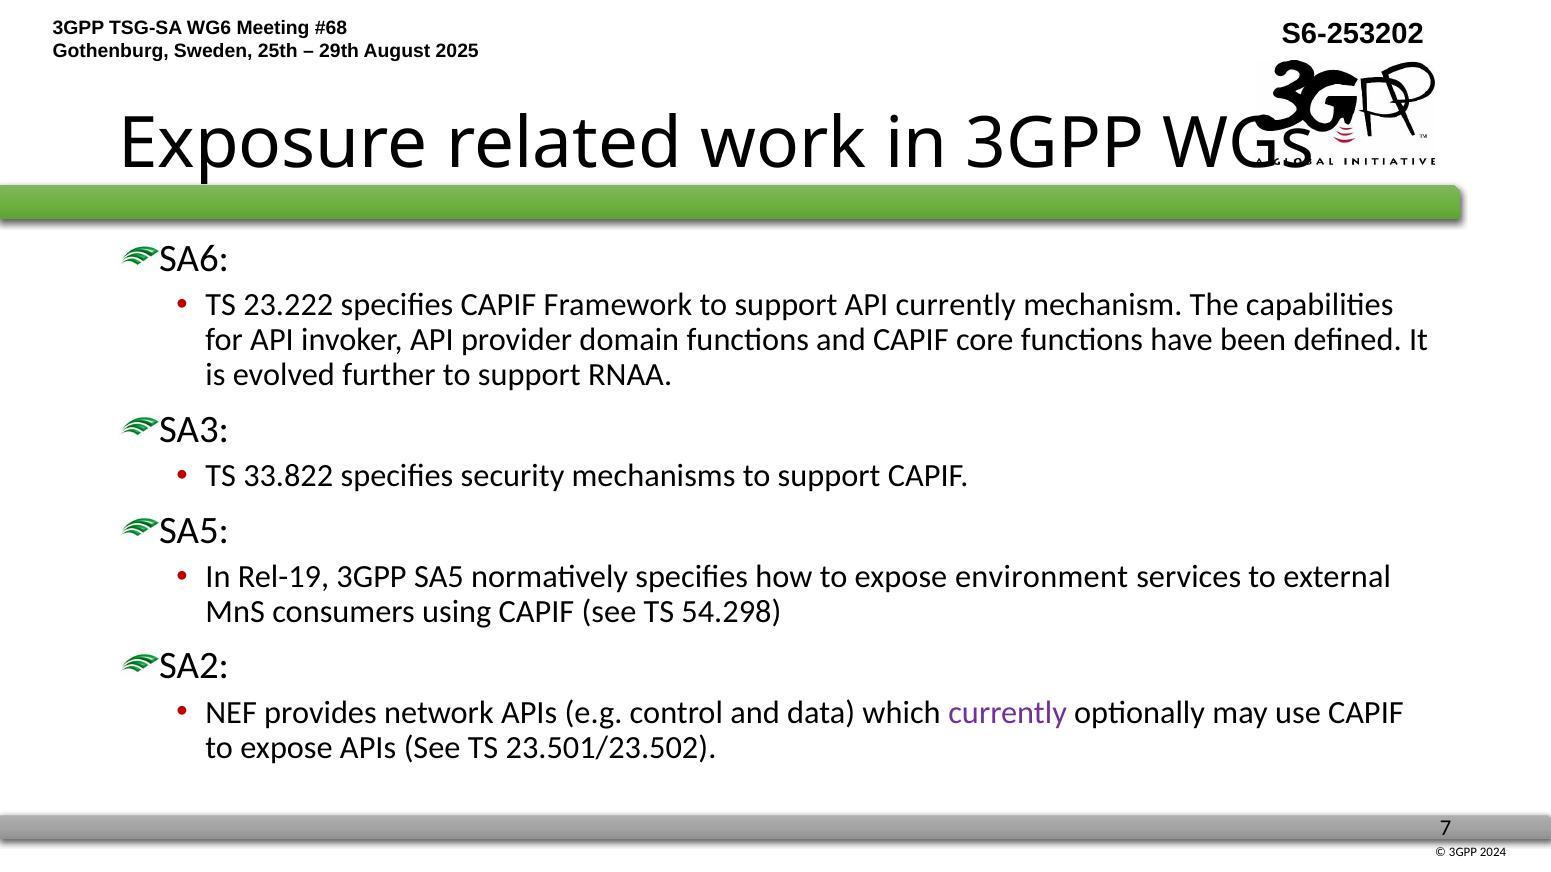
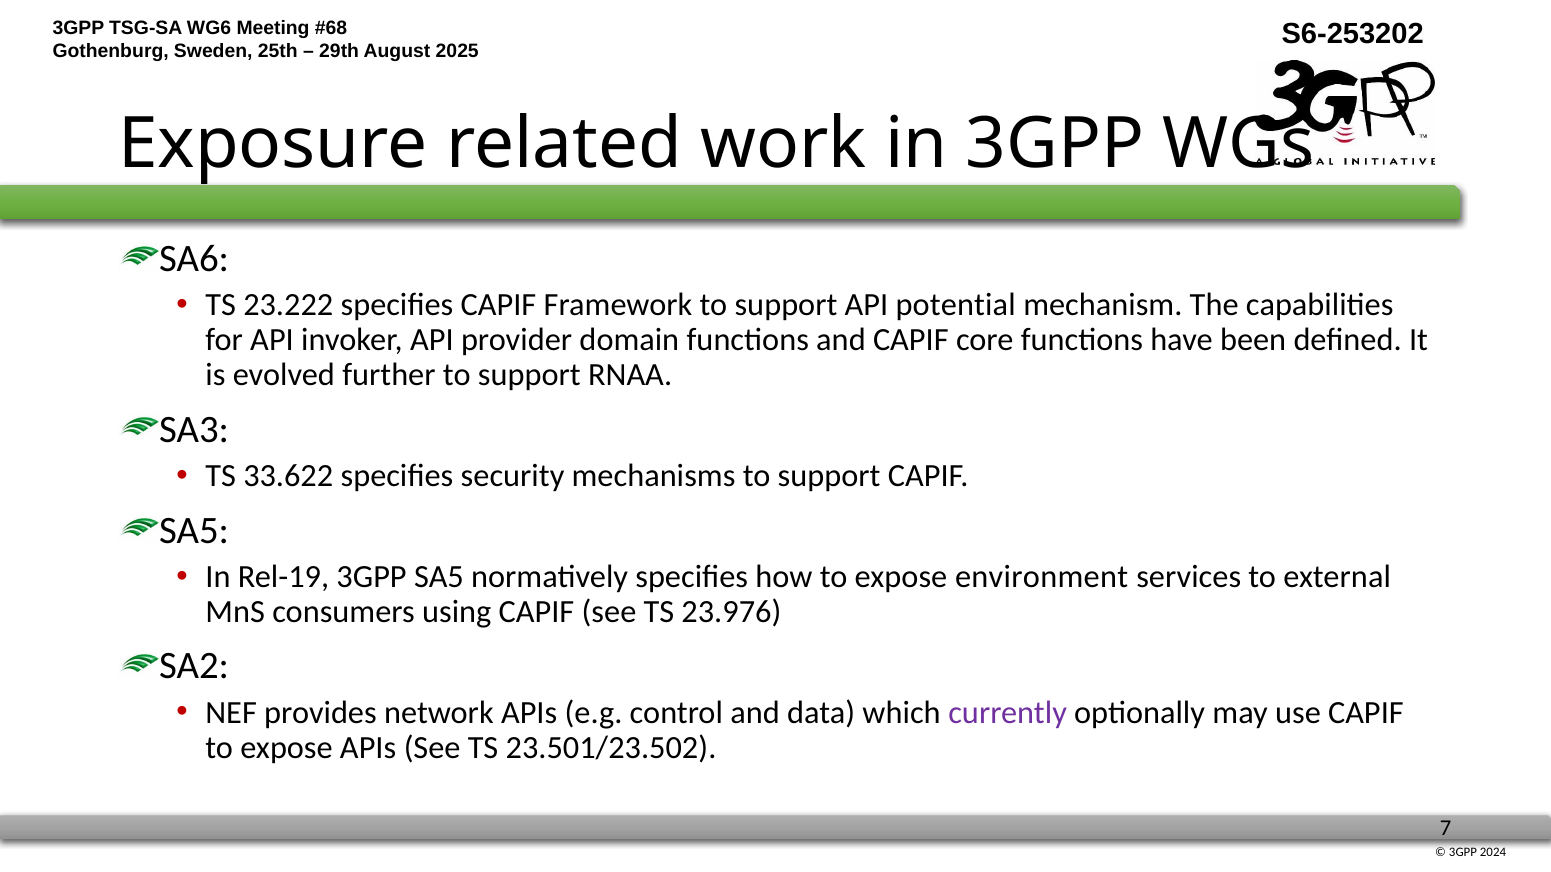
API currently: currently -> potential
33.822: 33.822 -> 33.622
54.298: 54.298 -> 23.976
